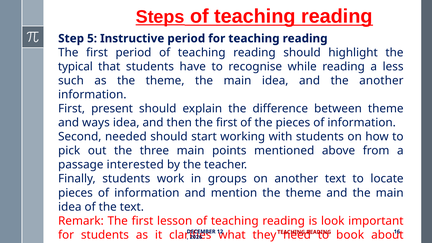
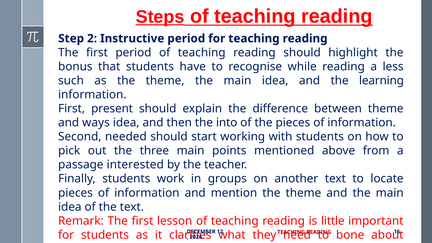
5: 5 -> 2
typical: typical -> bonus
the another: another -> learning
then the first: first -> into
look: look -> little
book: book -> bone
